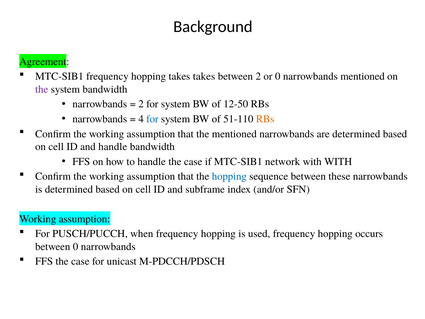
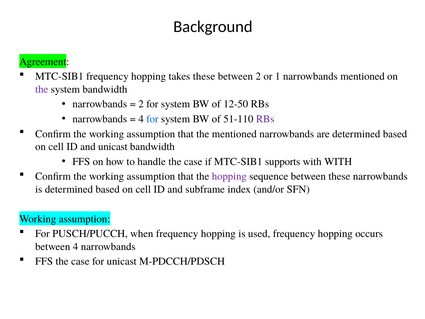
takes takes: takes -> these
or 0: 0 -> 1
RBs at (265, 119) colour: orange -> purple
and handle: handle -> unicast
network: network -> supports
hopping at (229, 176) colour: blue -> purple
between 0: 0 -> 4
